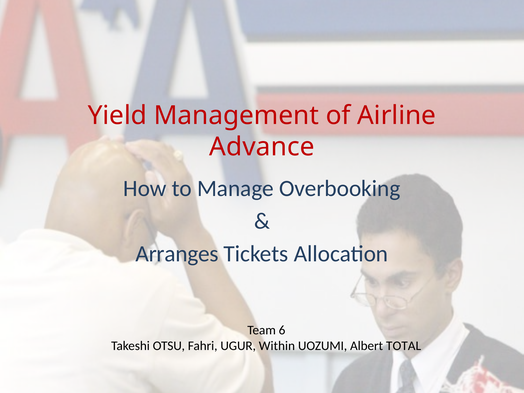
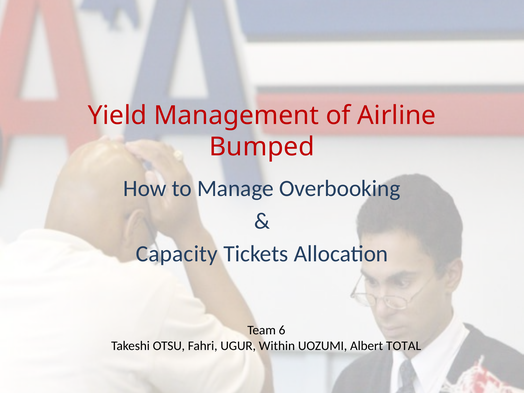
Advance: Advance -> Bumped
Arranges: Arranges -> Capacity
